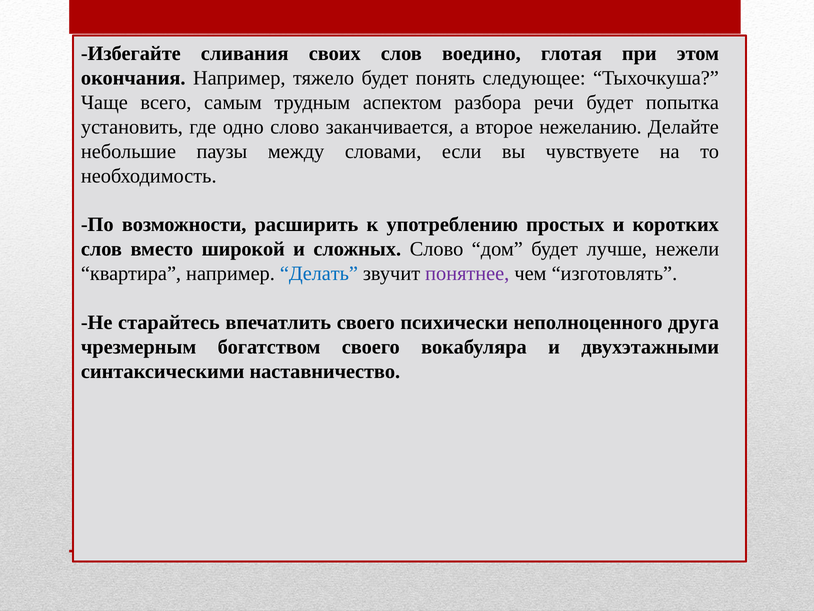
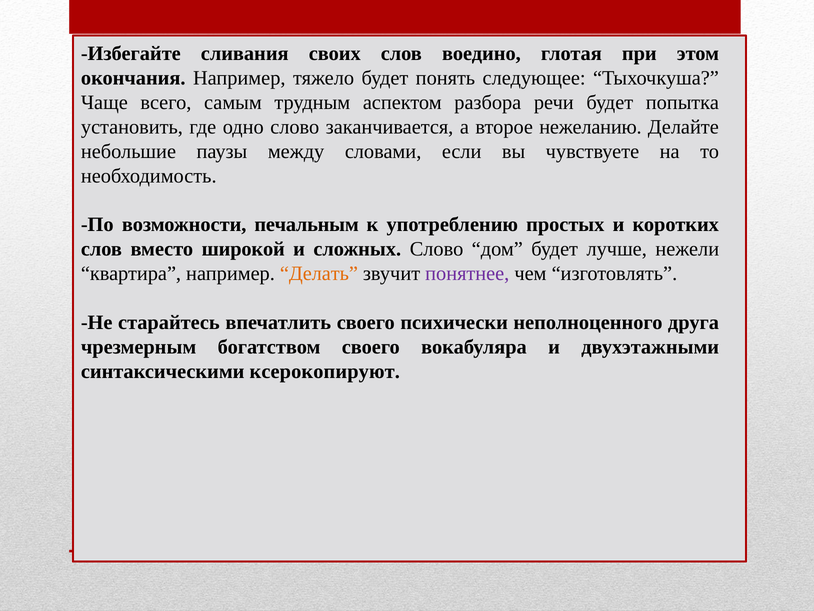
расширить: расширить -> печальным
Делать colour: blue -> orange
наставничество: наставничество -> ксерокопируют
